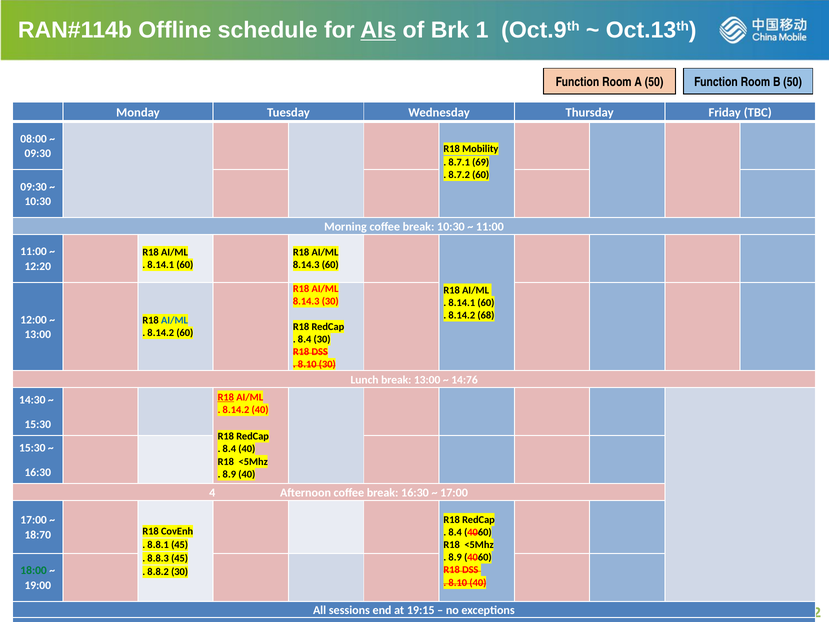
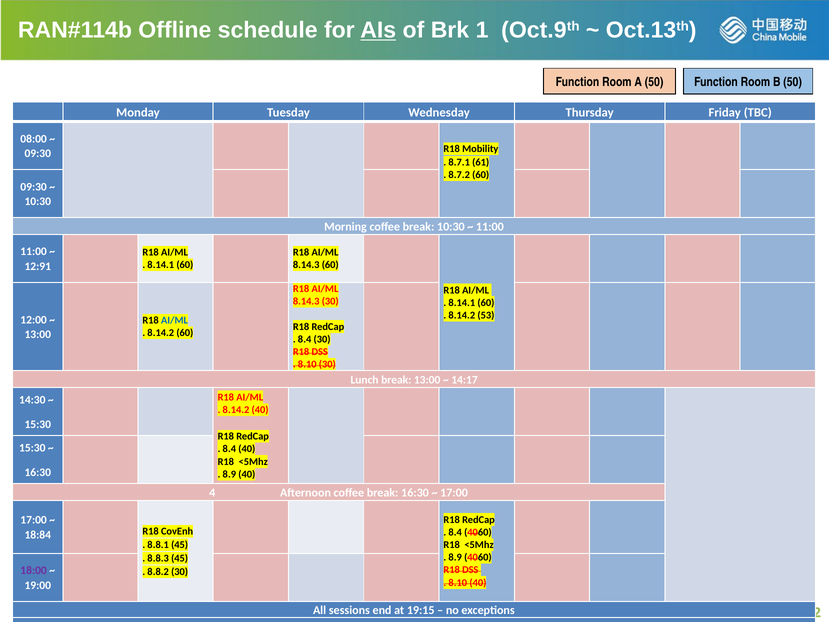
69: 69 -> 61
12:20: 12:20 -> 12:91
68: 68 -> 53
14:76: 14:76 -> 14:17
R18 at (226, 397) underline: present -> none
18:70: 18:70 -> 18:84
18:00 colour: green -> purple
